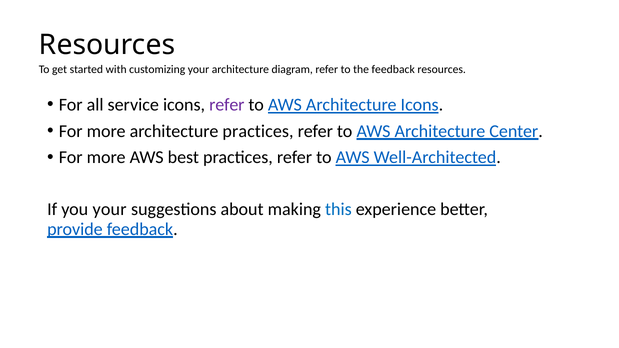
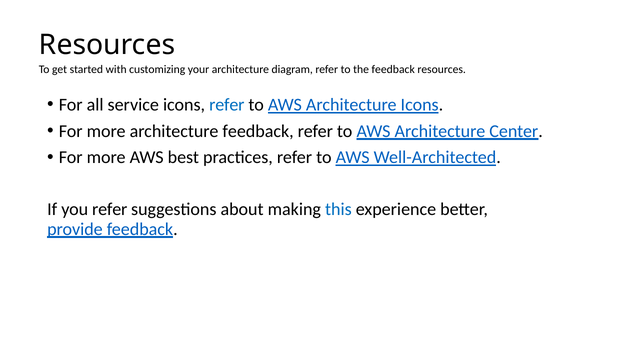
refer at (227, 105) colour: purple -> blue
architecture practices: practices -> feedback
you your: your -> refer
